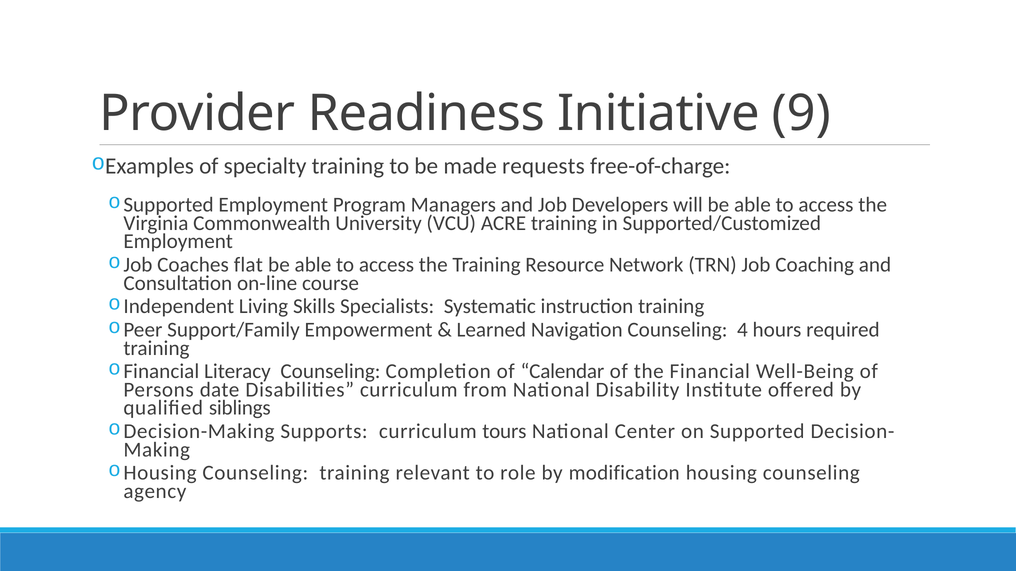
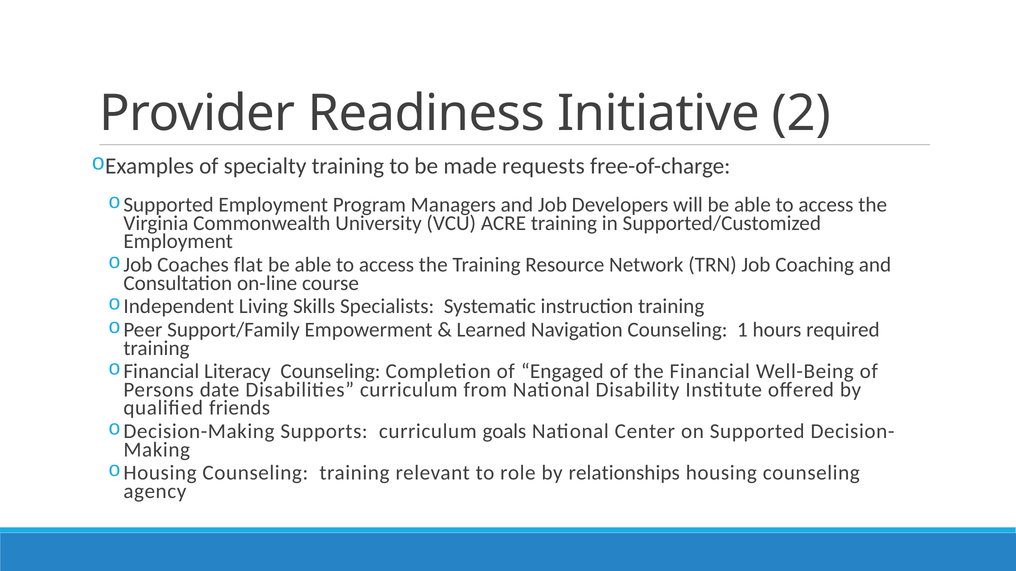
9: 9 -> 2
4: 4 -> 1
Calendar: Calendar -> Engaged
siblings: siblings -> friends
tours: tours -> goals
modification: modification -> relationships
